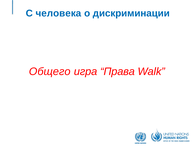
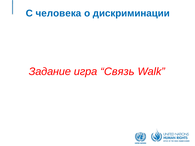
Общего: Общего -> Задание
Права: Права -> Связь
